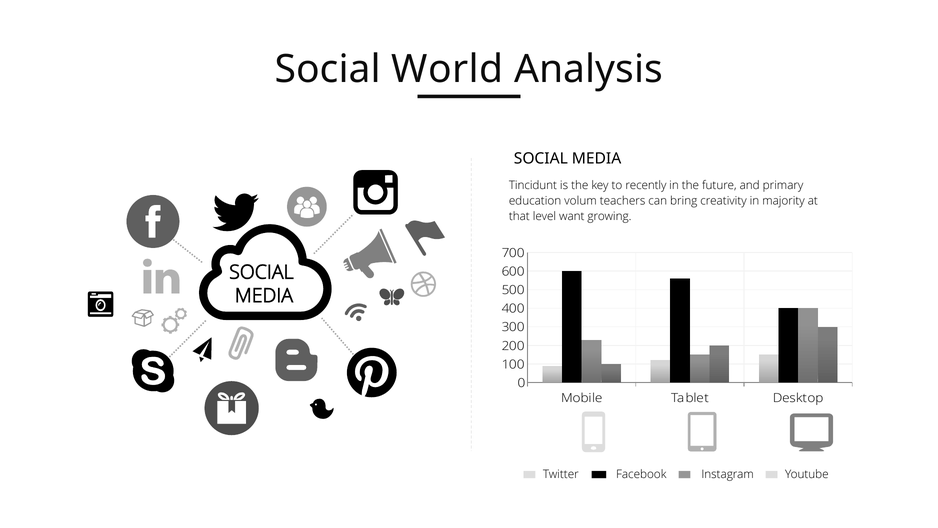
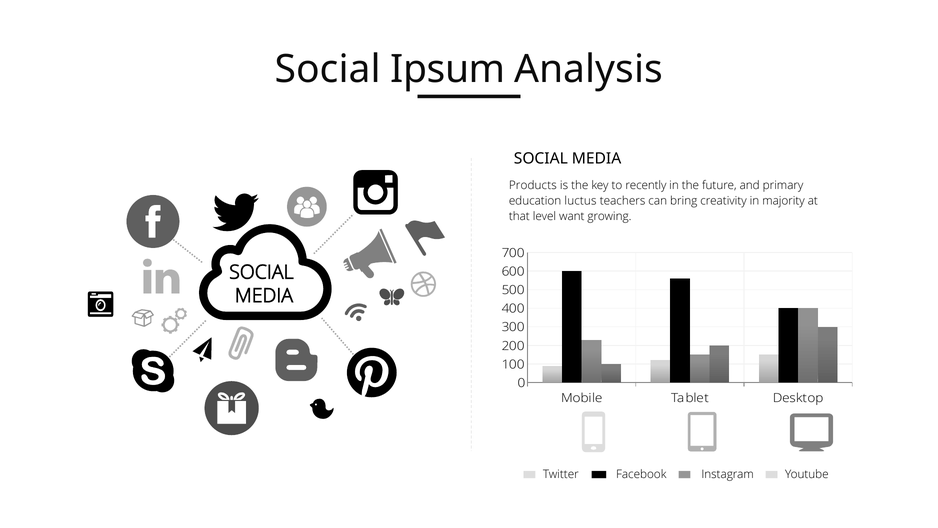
World: World -> Ipsum
Tincidunt: Tincidunt -> Products
volum: volum -> luctus
